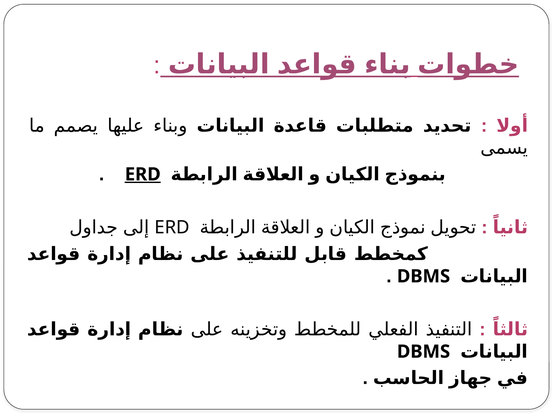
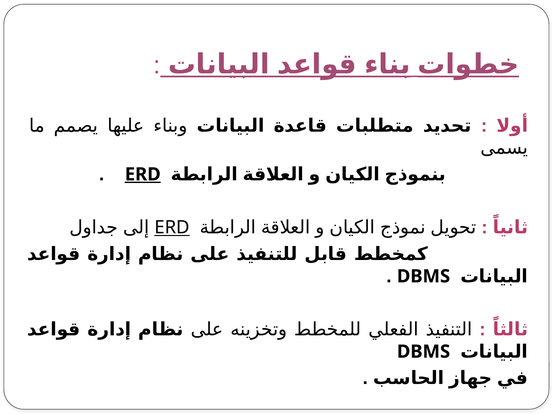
ERD at (172, 227) underline: none -> present
